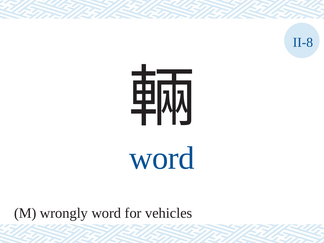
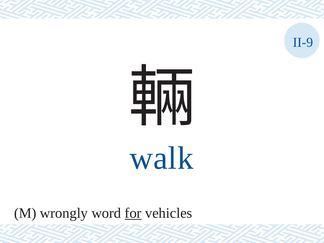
II-8: II-8 -> II-9
word at (162, 158): word -> walk
for underline: none -> present
